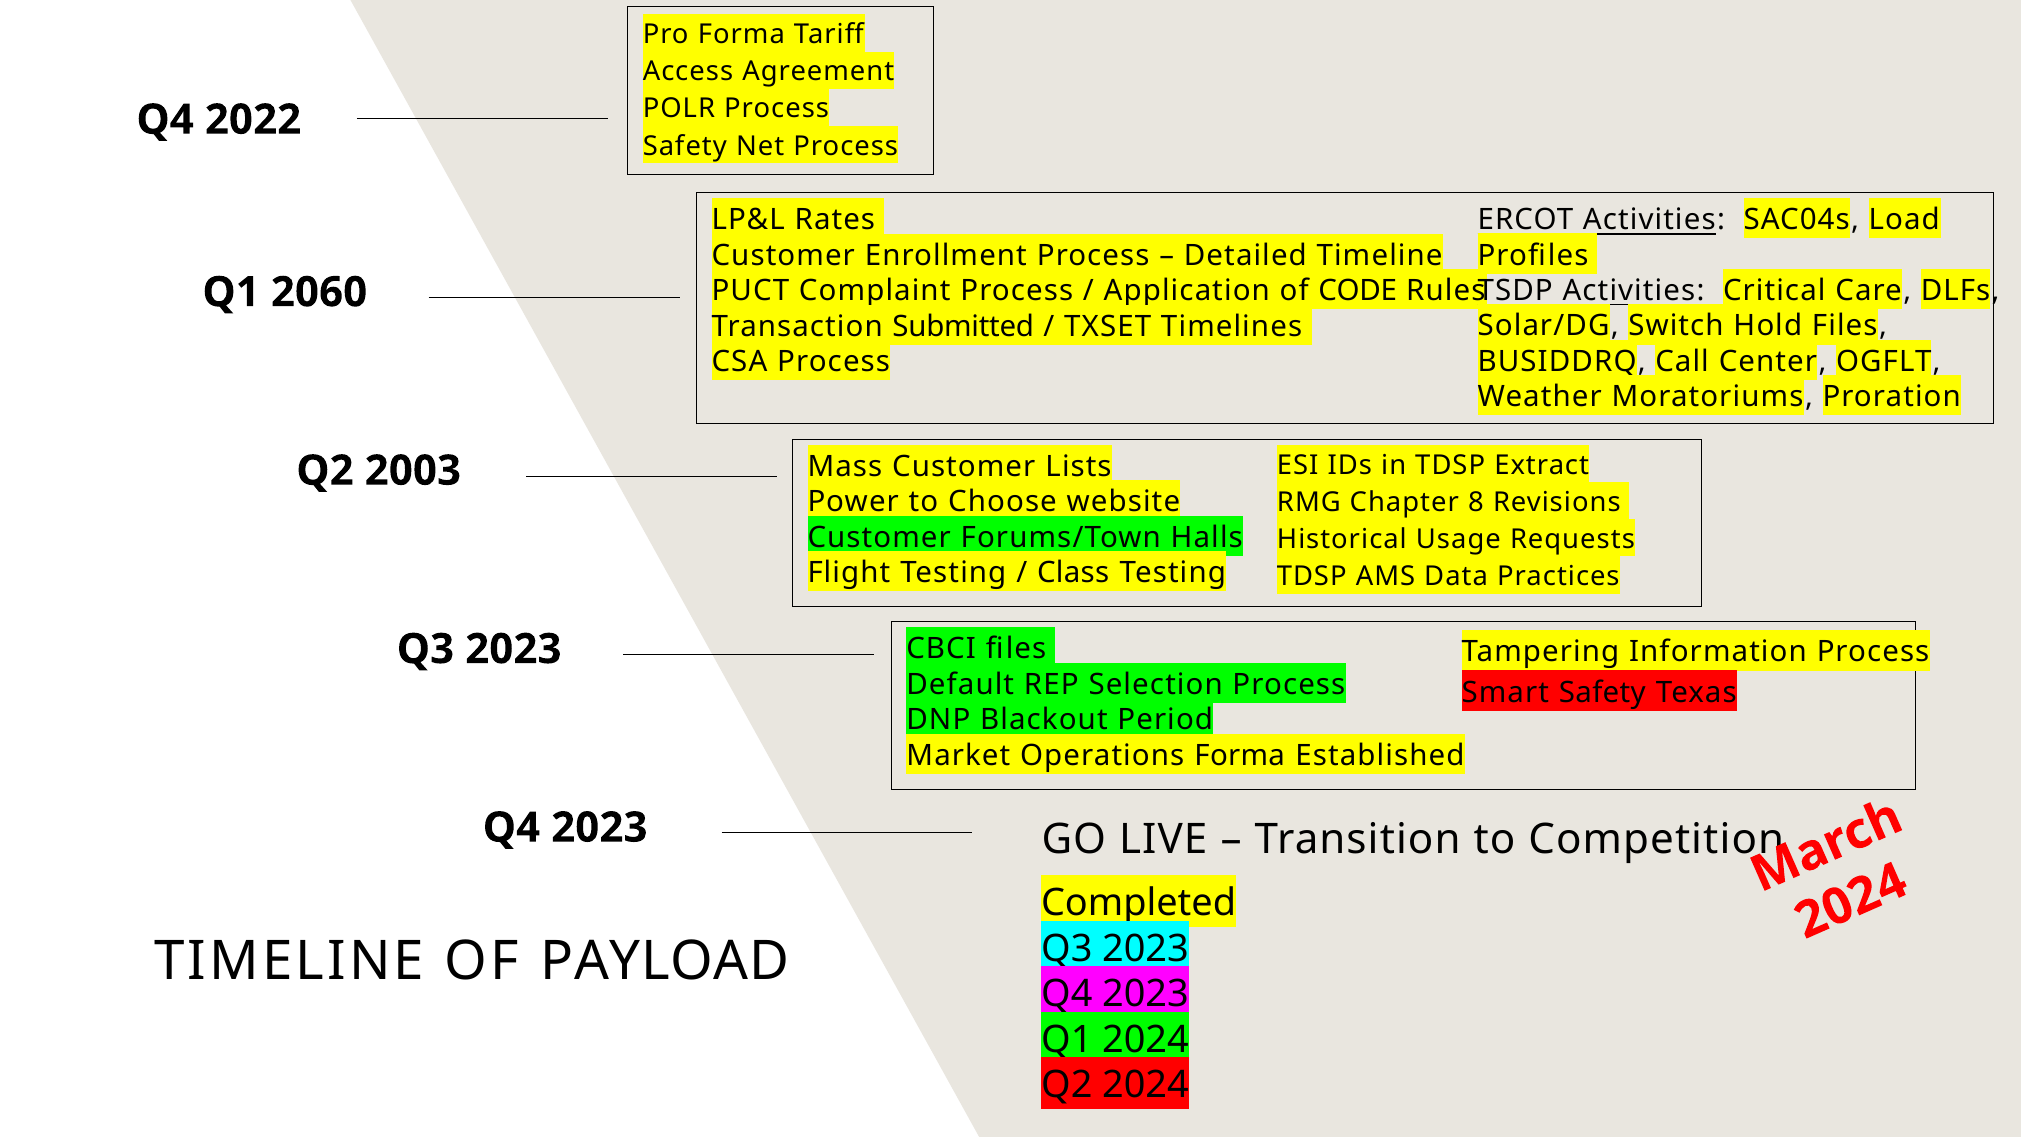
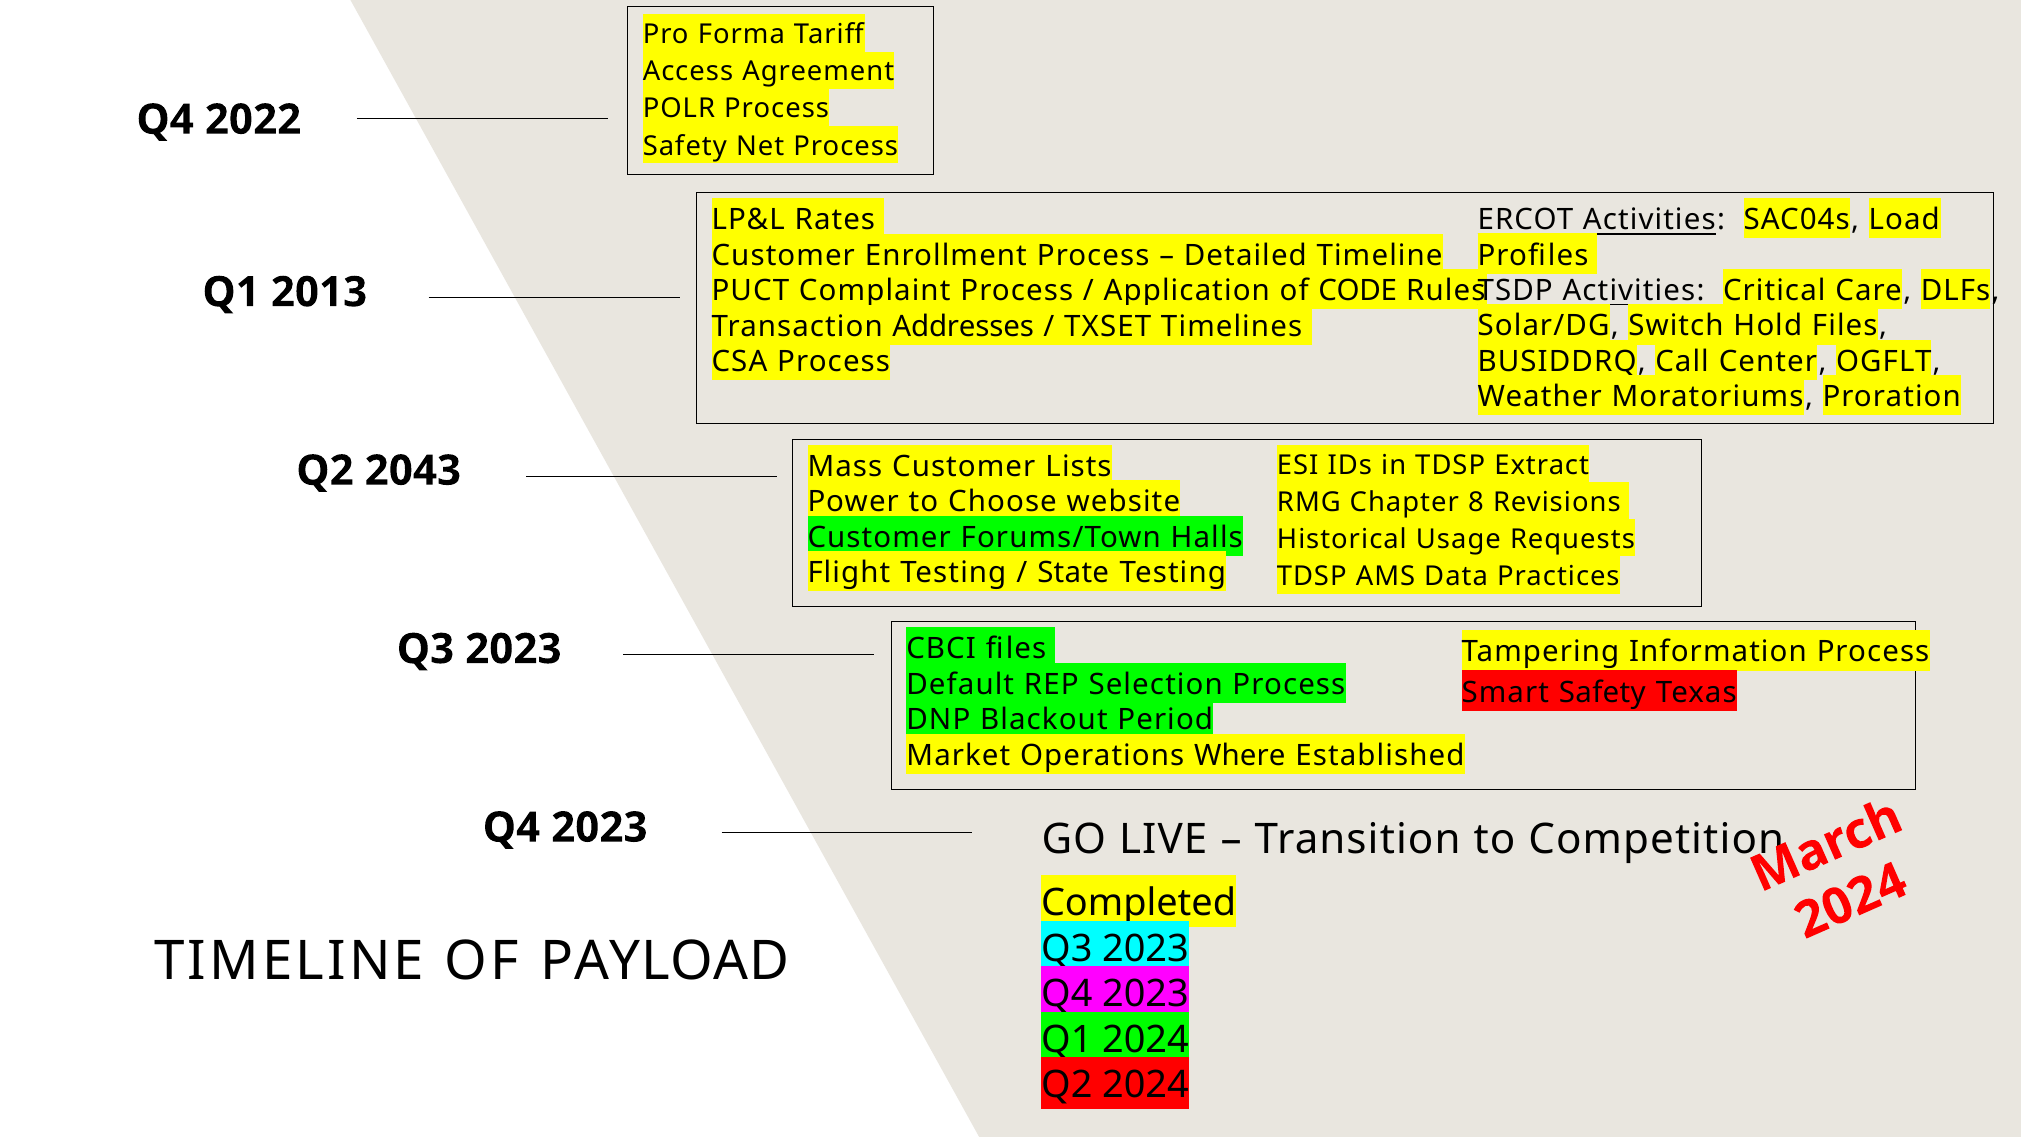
2060: 2060 -> 2013
Submitted: Submitted -> Addresses
2003: 2003 -> 2043
Class: Class -> State
Operations Forma: Forma -> Where
